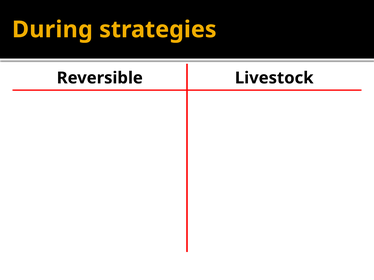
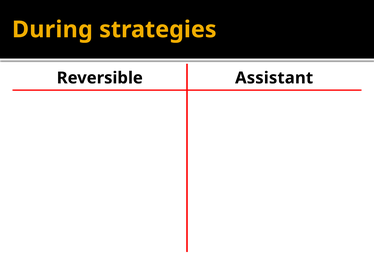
Livestock: Livestock -> Assistant
